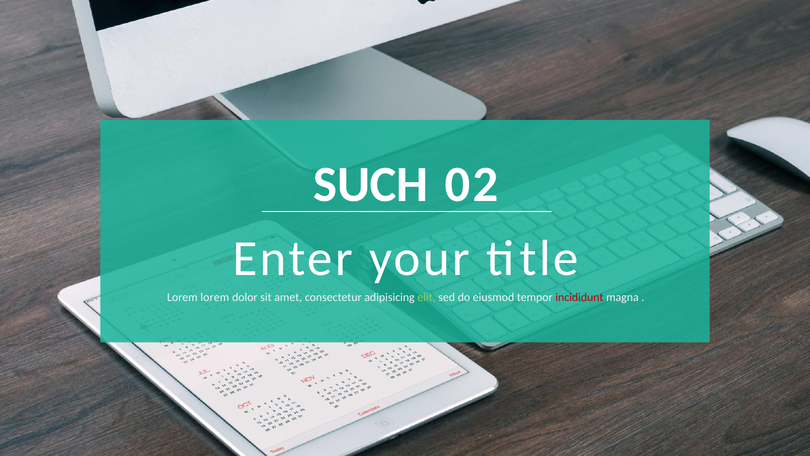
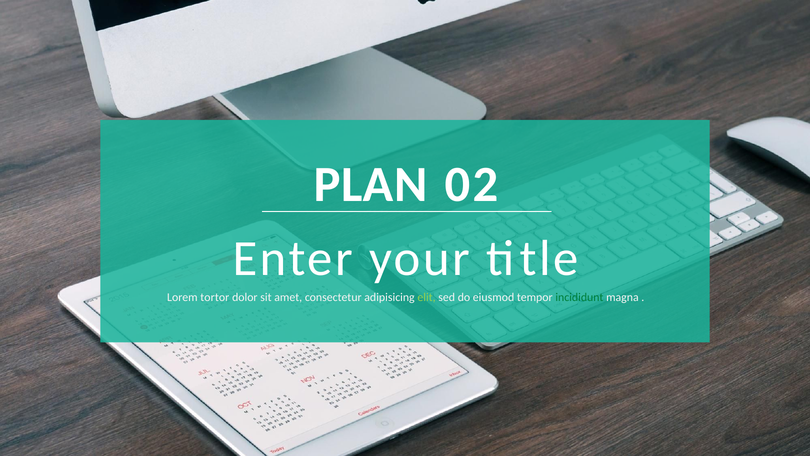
SUCH: SUCH -> PLAN
Lorem lorem: lorem -> tortor
incididunt colour: red -> green
